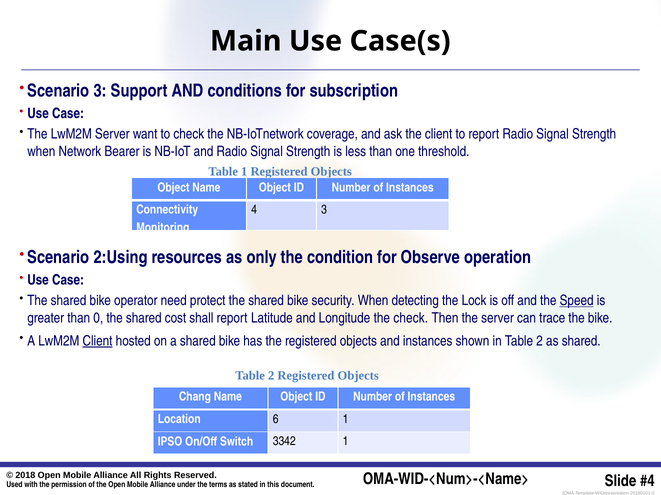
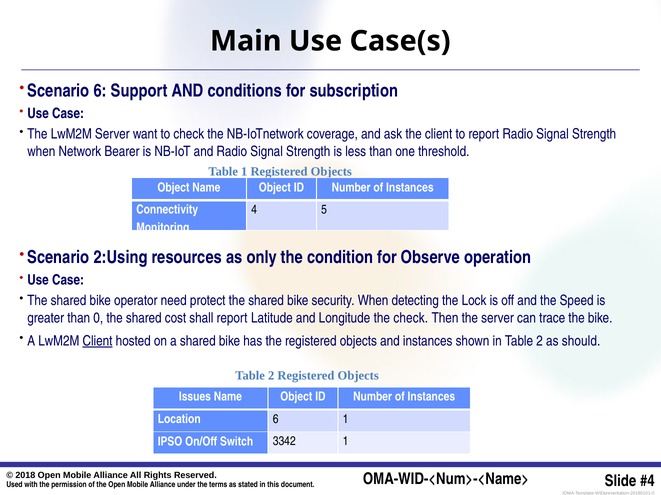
Scenario 3: 3 -> 6
4 3: 3 -> 5
Speed underline: present -> none
as shared: shared -> should
Chang: Chang -> Issues
